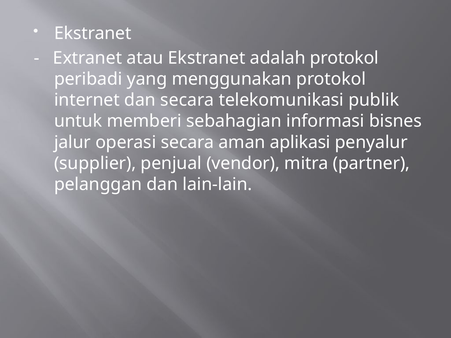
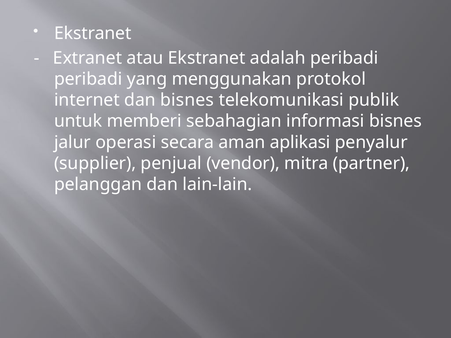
adalah protokol: protokol -> peribadi
dan secara: secara -> bisnes
